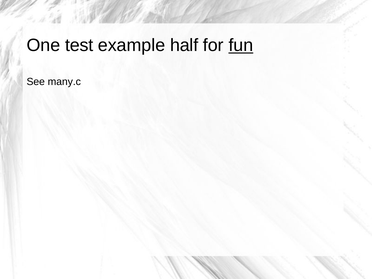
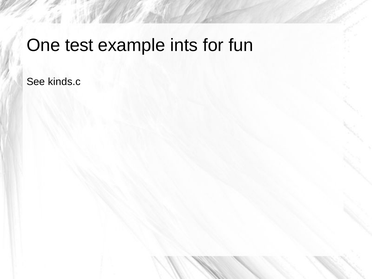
half: half -> ints
fun underline: present -> none
many.c: many.c -> kinds.c
